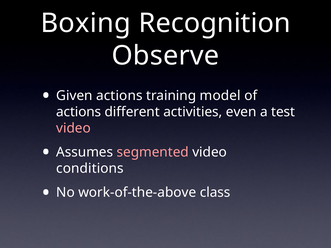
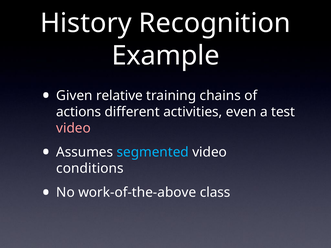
Boxing: Boxing -> History
Observe: Observe -> Example
Given actions: actions -> relative
model: model -> chains
segmented colour: pink -> light blue
